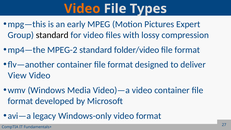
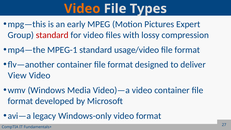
standard at (52, 35) colour: black -> red
MPEG-2: MPEG-2 -> MPEG-1
folder/video: folder/video -> usage/video
